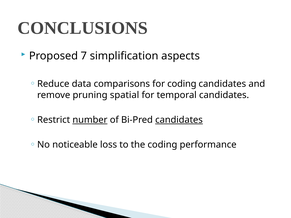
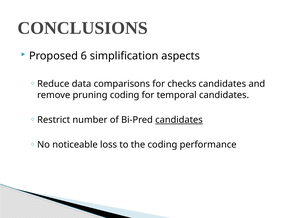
7: 7 -> 6
for coding: coding -> checks
pruning spatial: spatial -> coding
number underline: present -> none
